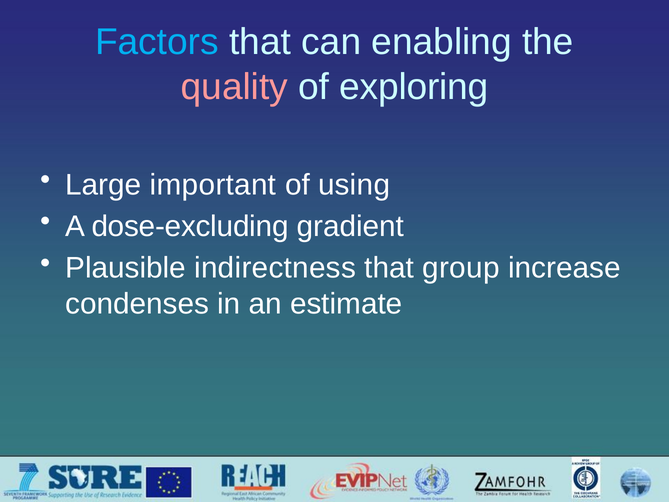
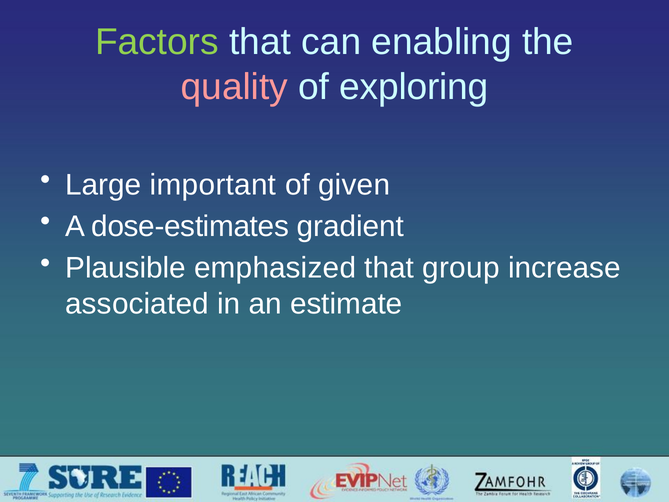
Factors colour: light blue -> light green
using: using -> given
dose-excluding: dose-excluding -> dose-estimates
indirectness: indirectness -> emphasized
condenses: condenses -> associated
